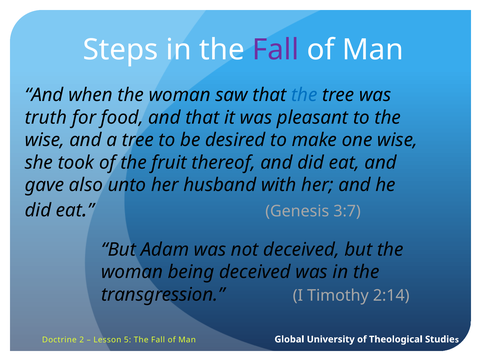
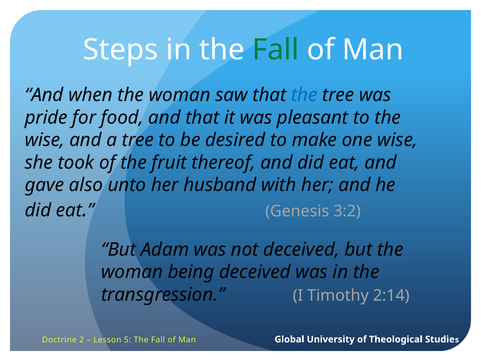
Fall at (276, 50) colour: purple -> green
truth: truth -> pride
3:7: 3:7 -> 3:2
